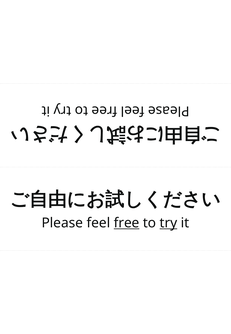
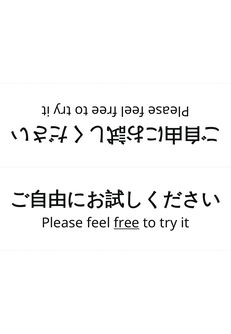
try underline: present -> none
